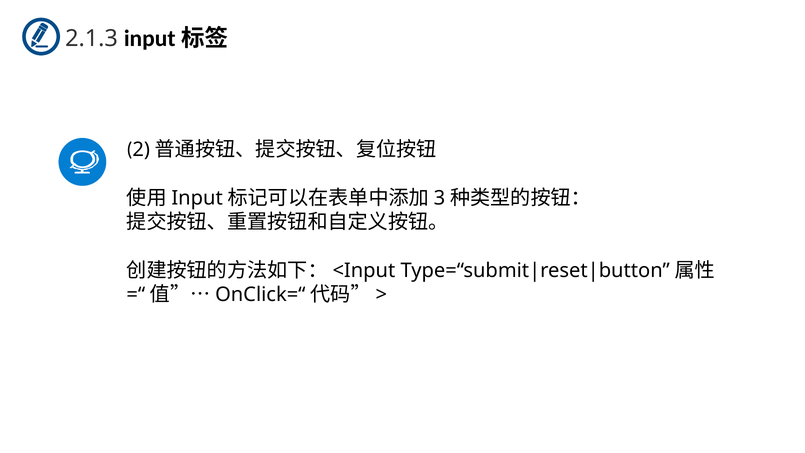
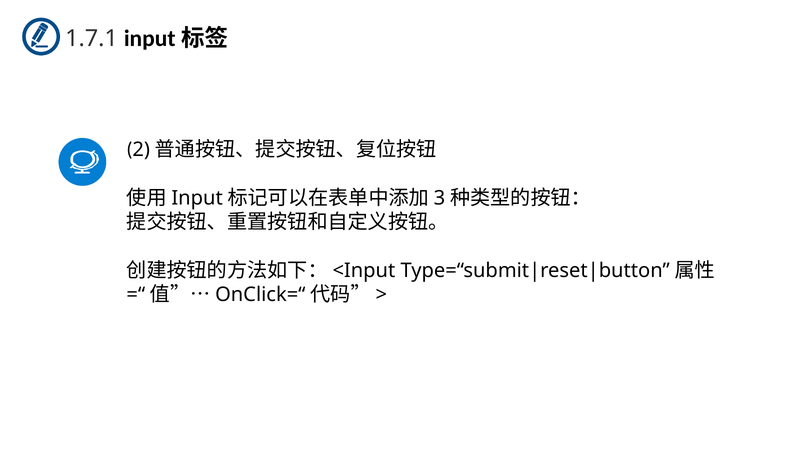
2.1.3: 2.1.3 -> 1.7.1
